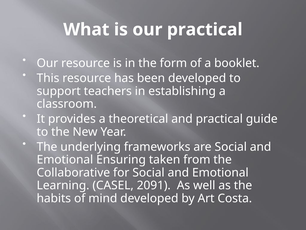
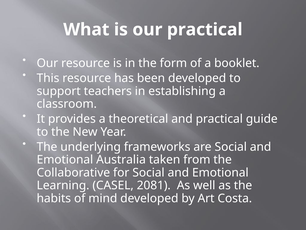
Ensuring: Ensuring -> Australia
2091: 2091 -> 2081
